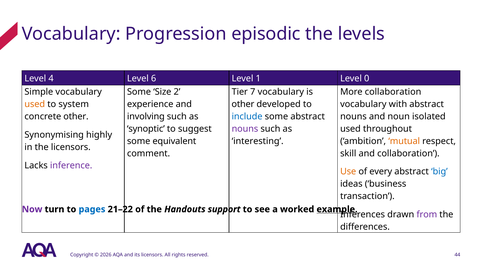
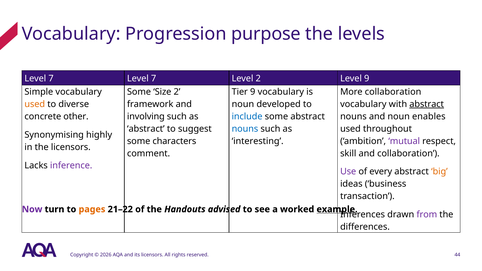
episodic: episodic -> purpose
4 at (51, 78): 4 -> 7
6 at (154, 78): 6 -> 7
Level 1: 1 -> 2
Level 0: 0 -> 9
Tier 7: 7 -> 9
system: system -> diverse
experience: experience -> framework
other at (243, 104): other -> noun
abstract at (427, 104) underline: none -> present
isolated: isolated -> enables
synoptic at (146, 129): synoptic -> abstract
nouns at (245, 129) colour: purple -> blue
equivalent: equivalent -> characters
mutual colour: orange -> purple
Use colour: orange -> purple
big colour: blue -> orange
pages colour: blue -> orange
support: support -> advised
